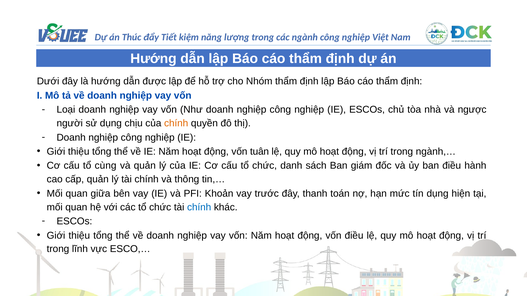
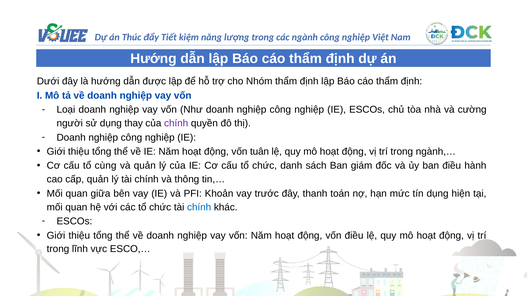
ngược: ngược -> cường
chịu: chịu -> thay
chính at (176, 123) colour: orange -> purple
